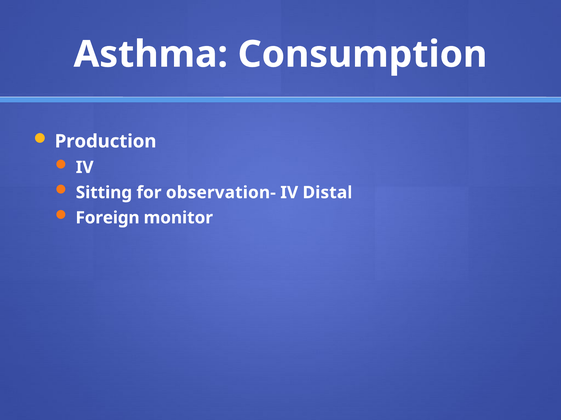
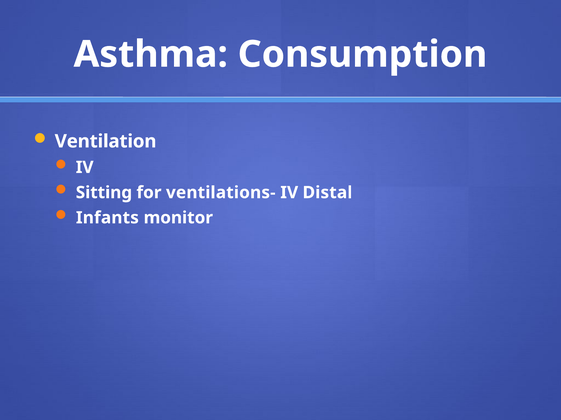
Production: Production -> Ventilation
observation-: observation- -> ventilations-
Foreign: Foreign -> Infants
